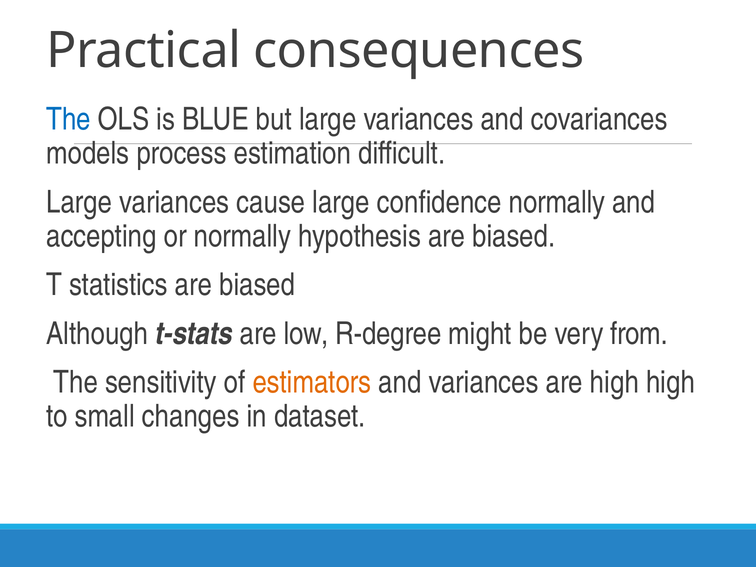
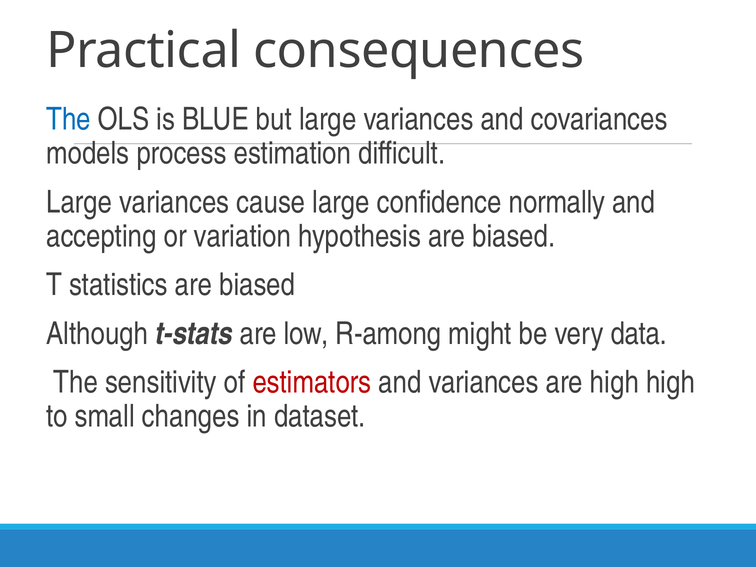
or normally: normally -> variation
R-degree: R-degree -> R-among
from: from -> data
estimators colour: orange -> red
